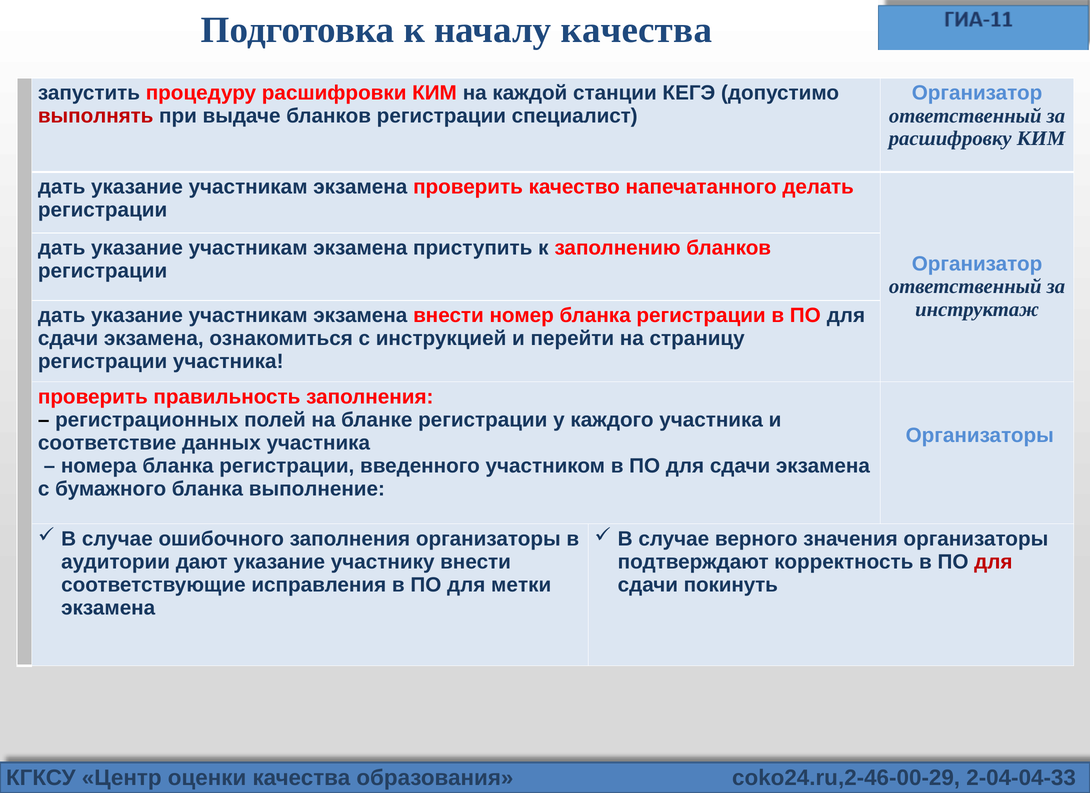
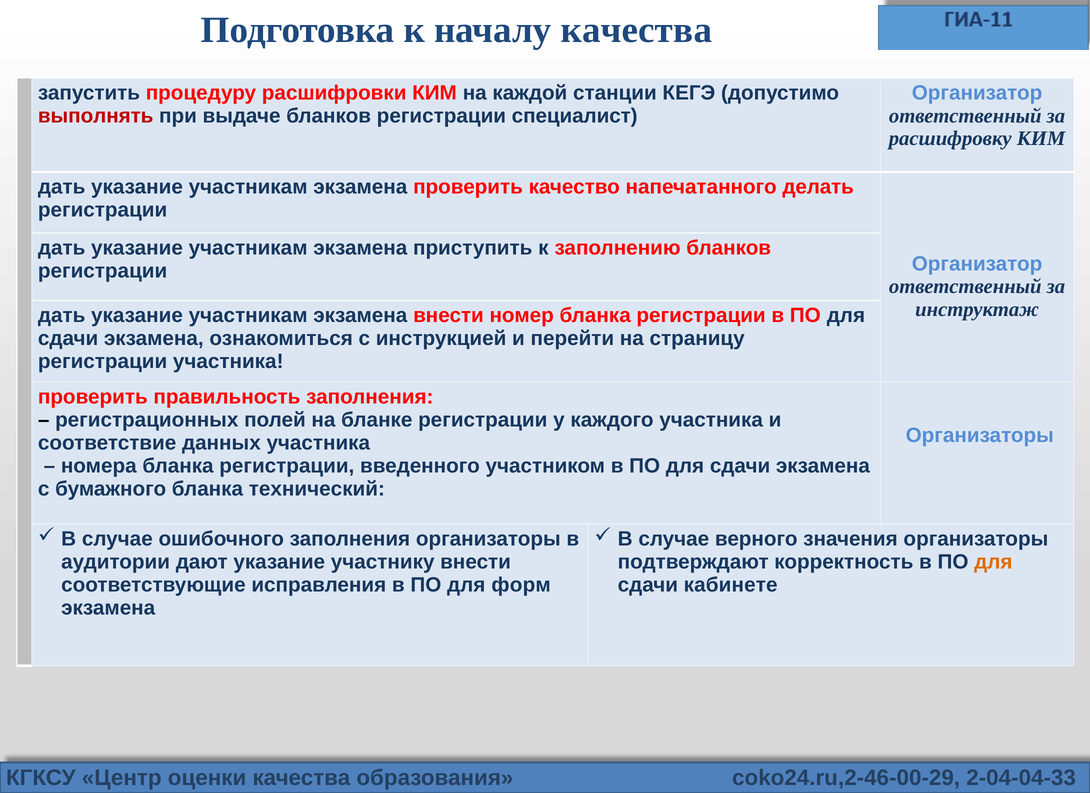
выполнение: выполнение -> технический
для at (993, 562) colour: red -> orange
метки: метки -> форм
покинуть: покинуть -> кабинете
